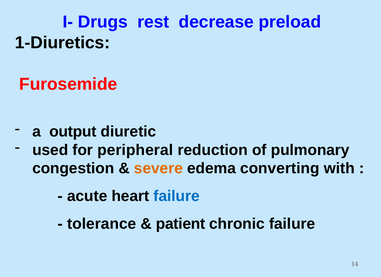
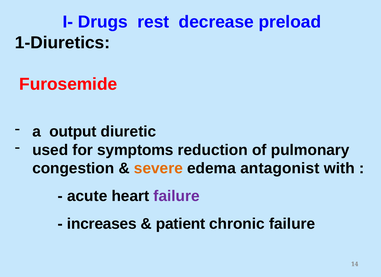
peripheral: peripheral -> symptoms
converting: converting -> antagonist
failure at (177, 196) colour: blue -> purple
tolerance: tolerance -> increases
